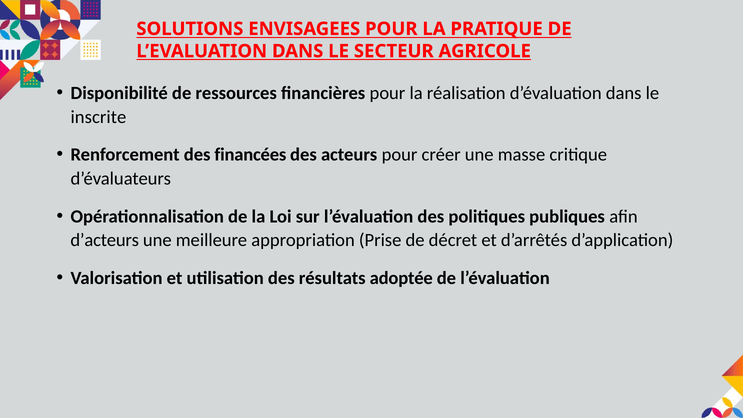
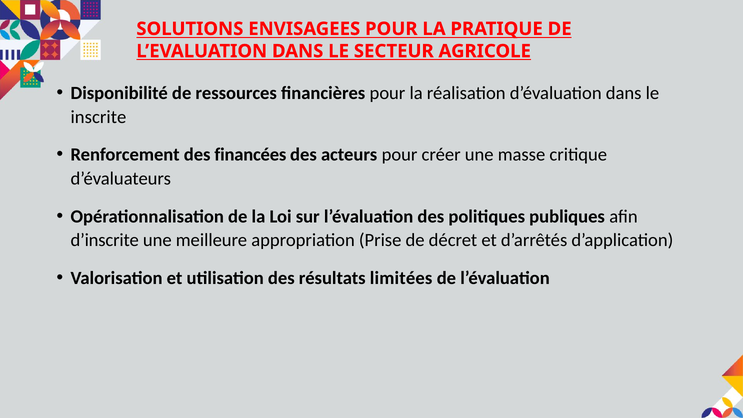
d’acteurs: d’acteurs -> d’inscrite
adoptée: adoptée -> limitées
